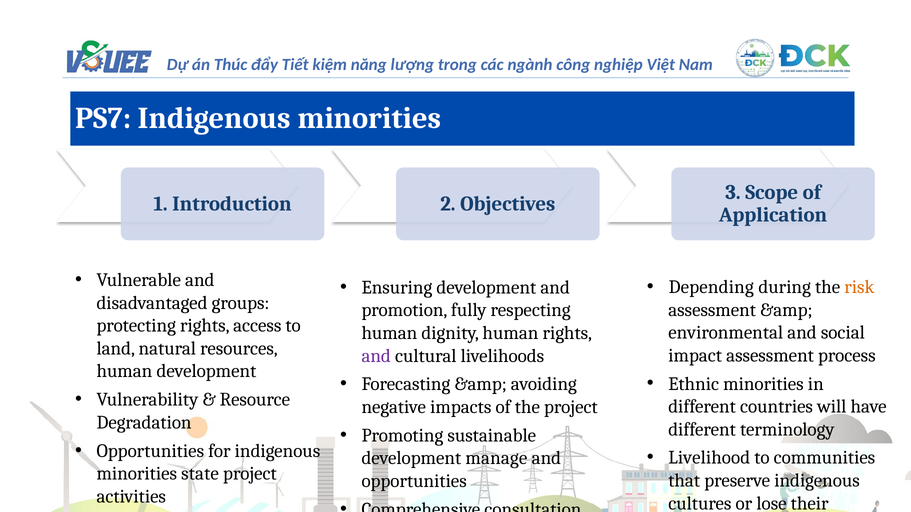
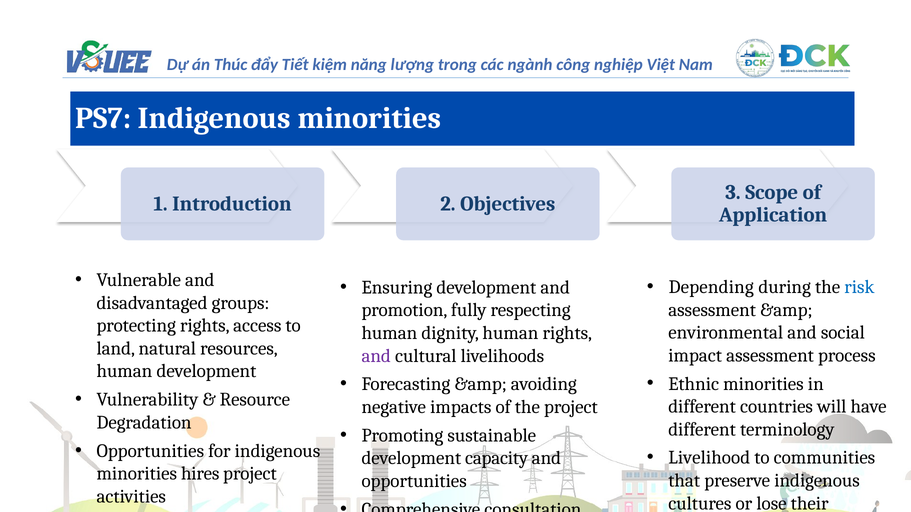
risk colour: orange -> blue
manage: manage -> capacity
state: state -> hires
